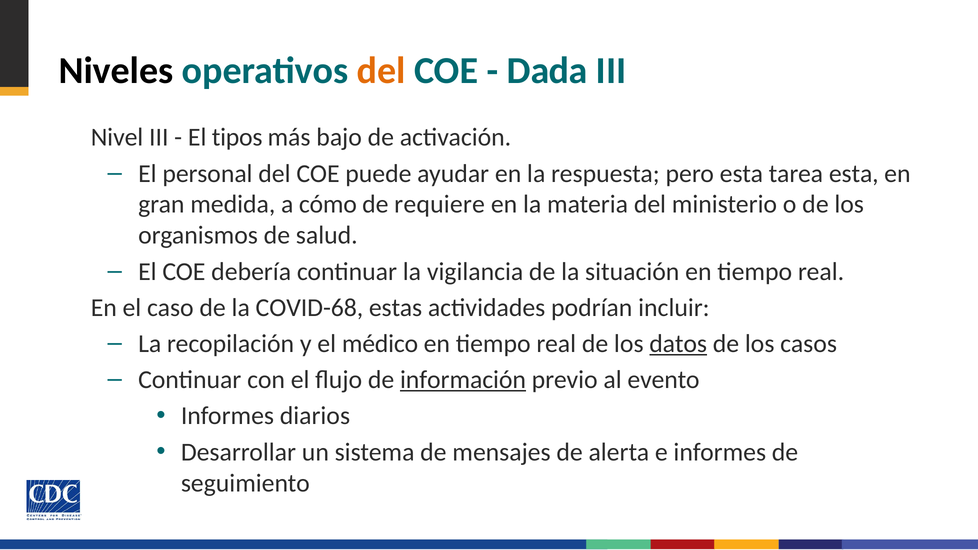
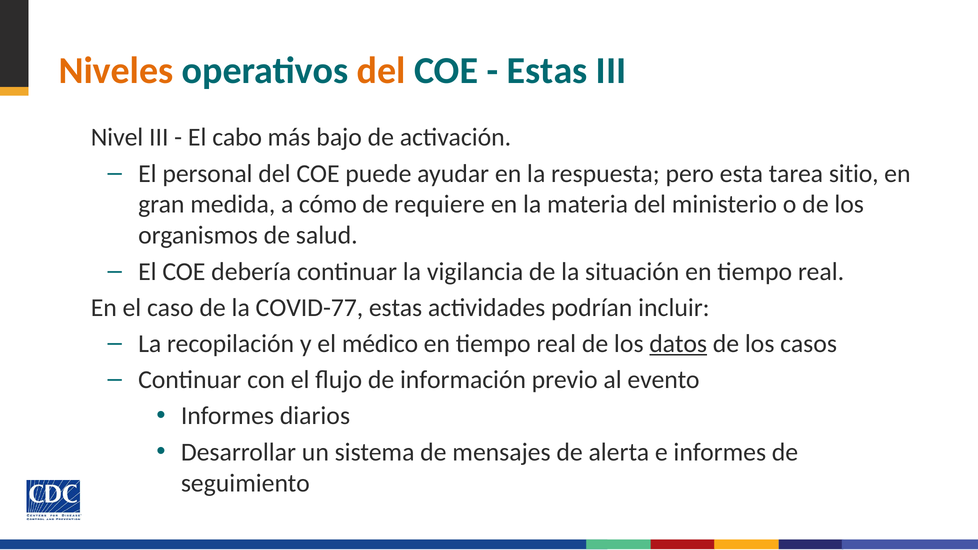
Niveles colour: black -> orange
Dada at (547, 71): Dada -> Estas
tipos: tipos -> cabo
tarea esta: esta -> sitio
COVID-68: COVID-68 -> COVID-77
información underline: present -> none
